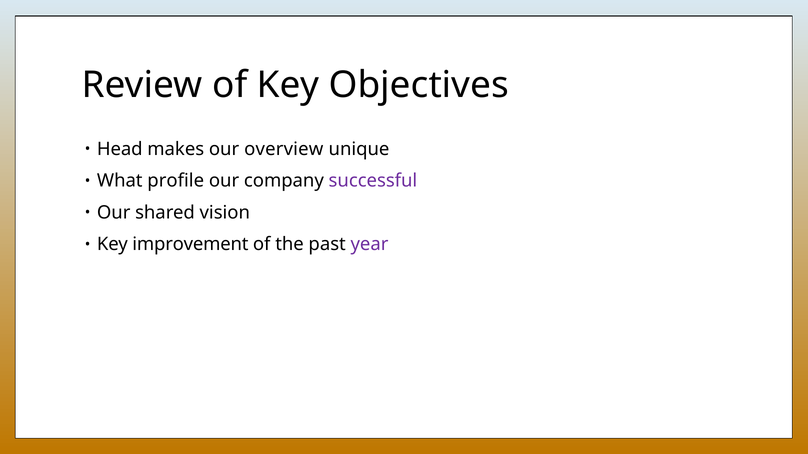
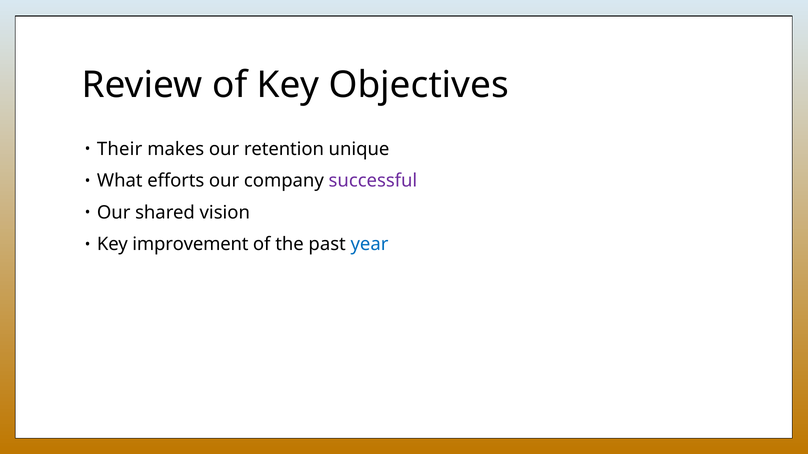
Head: Head -> Their
overview: overview -> retention
profile: profile -> efforts
year colour: purple -> blue
